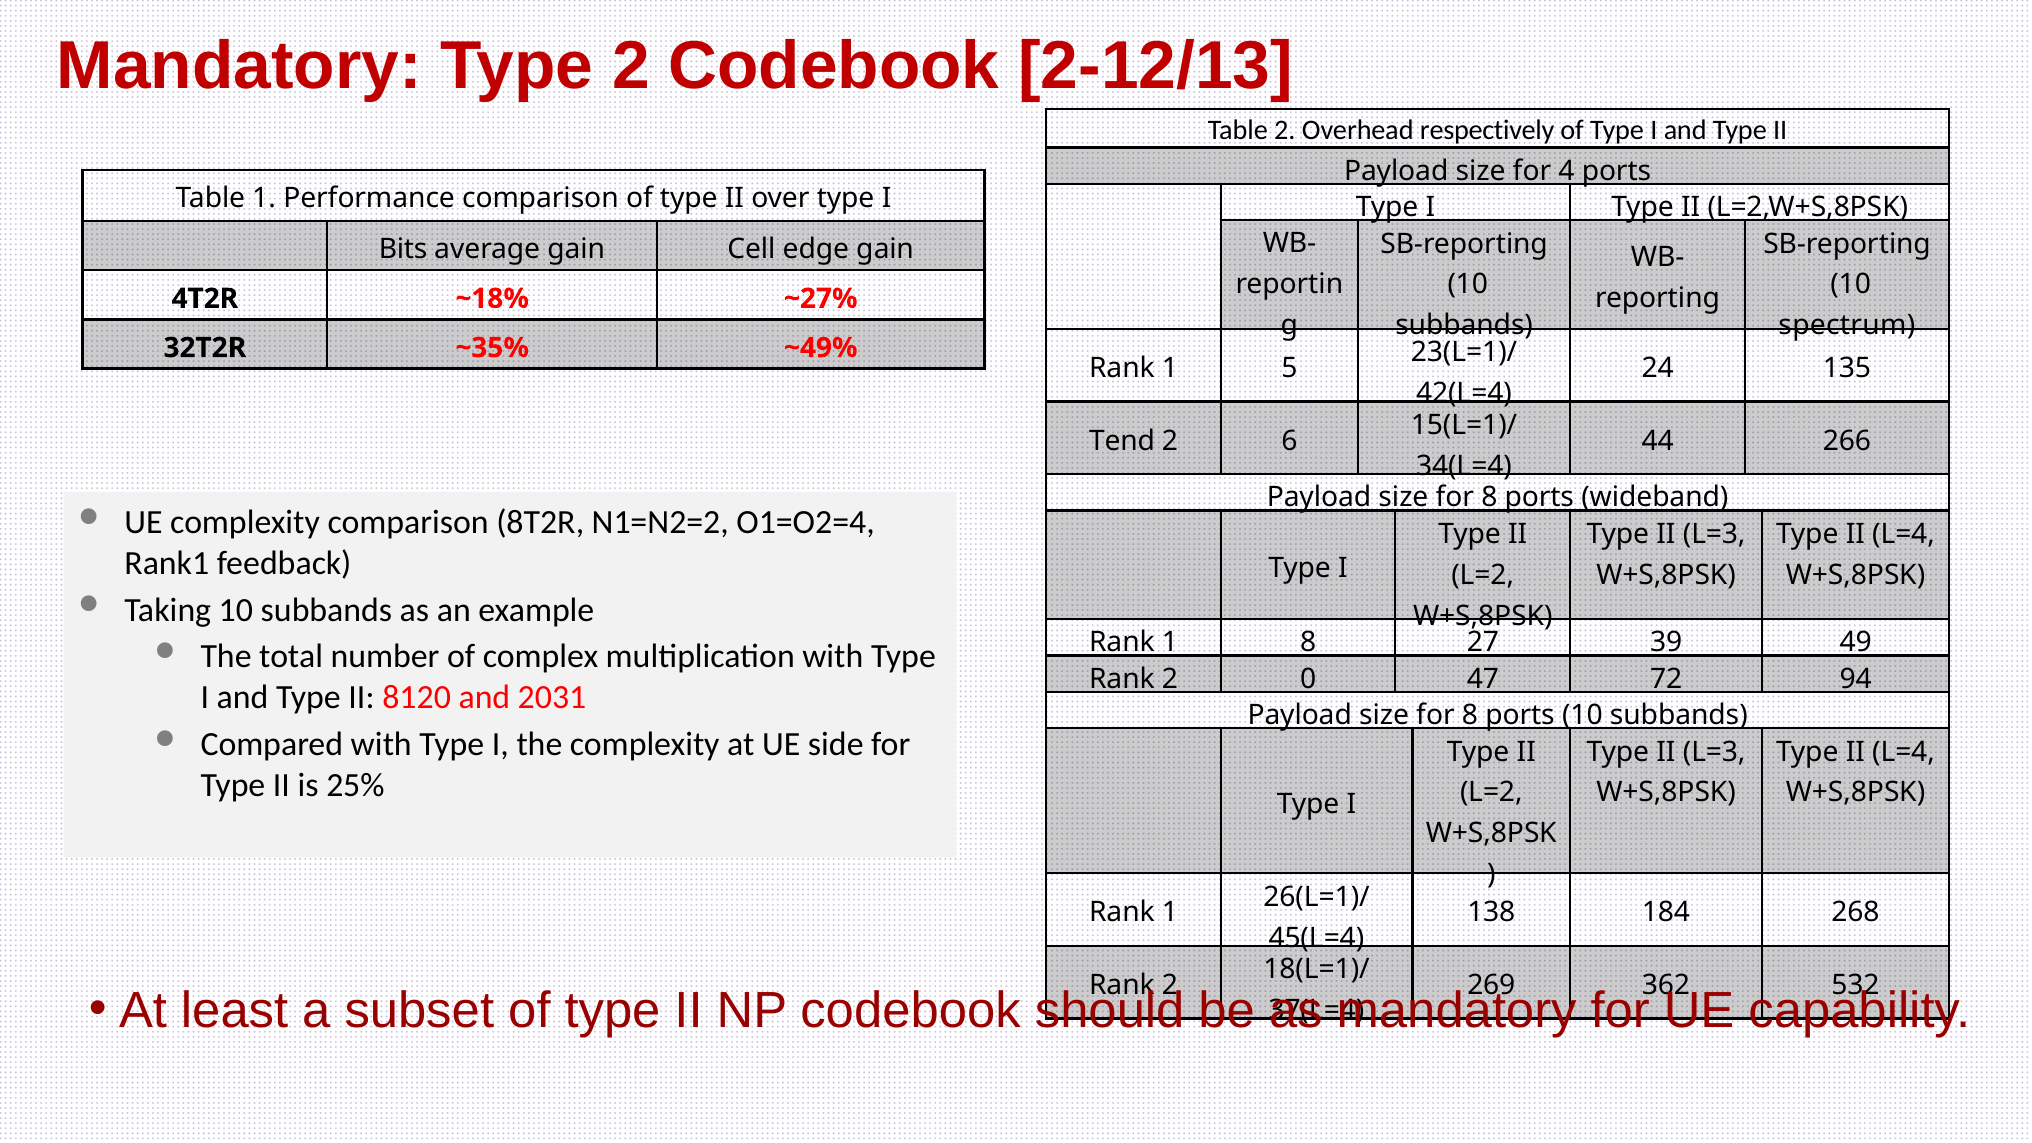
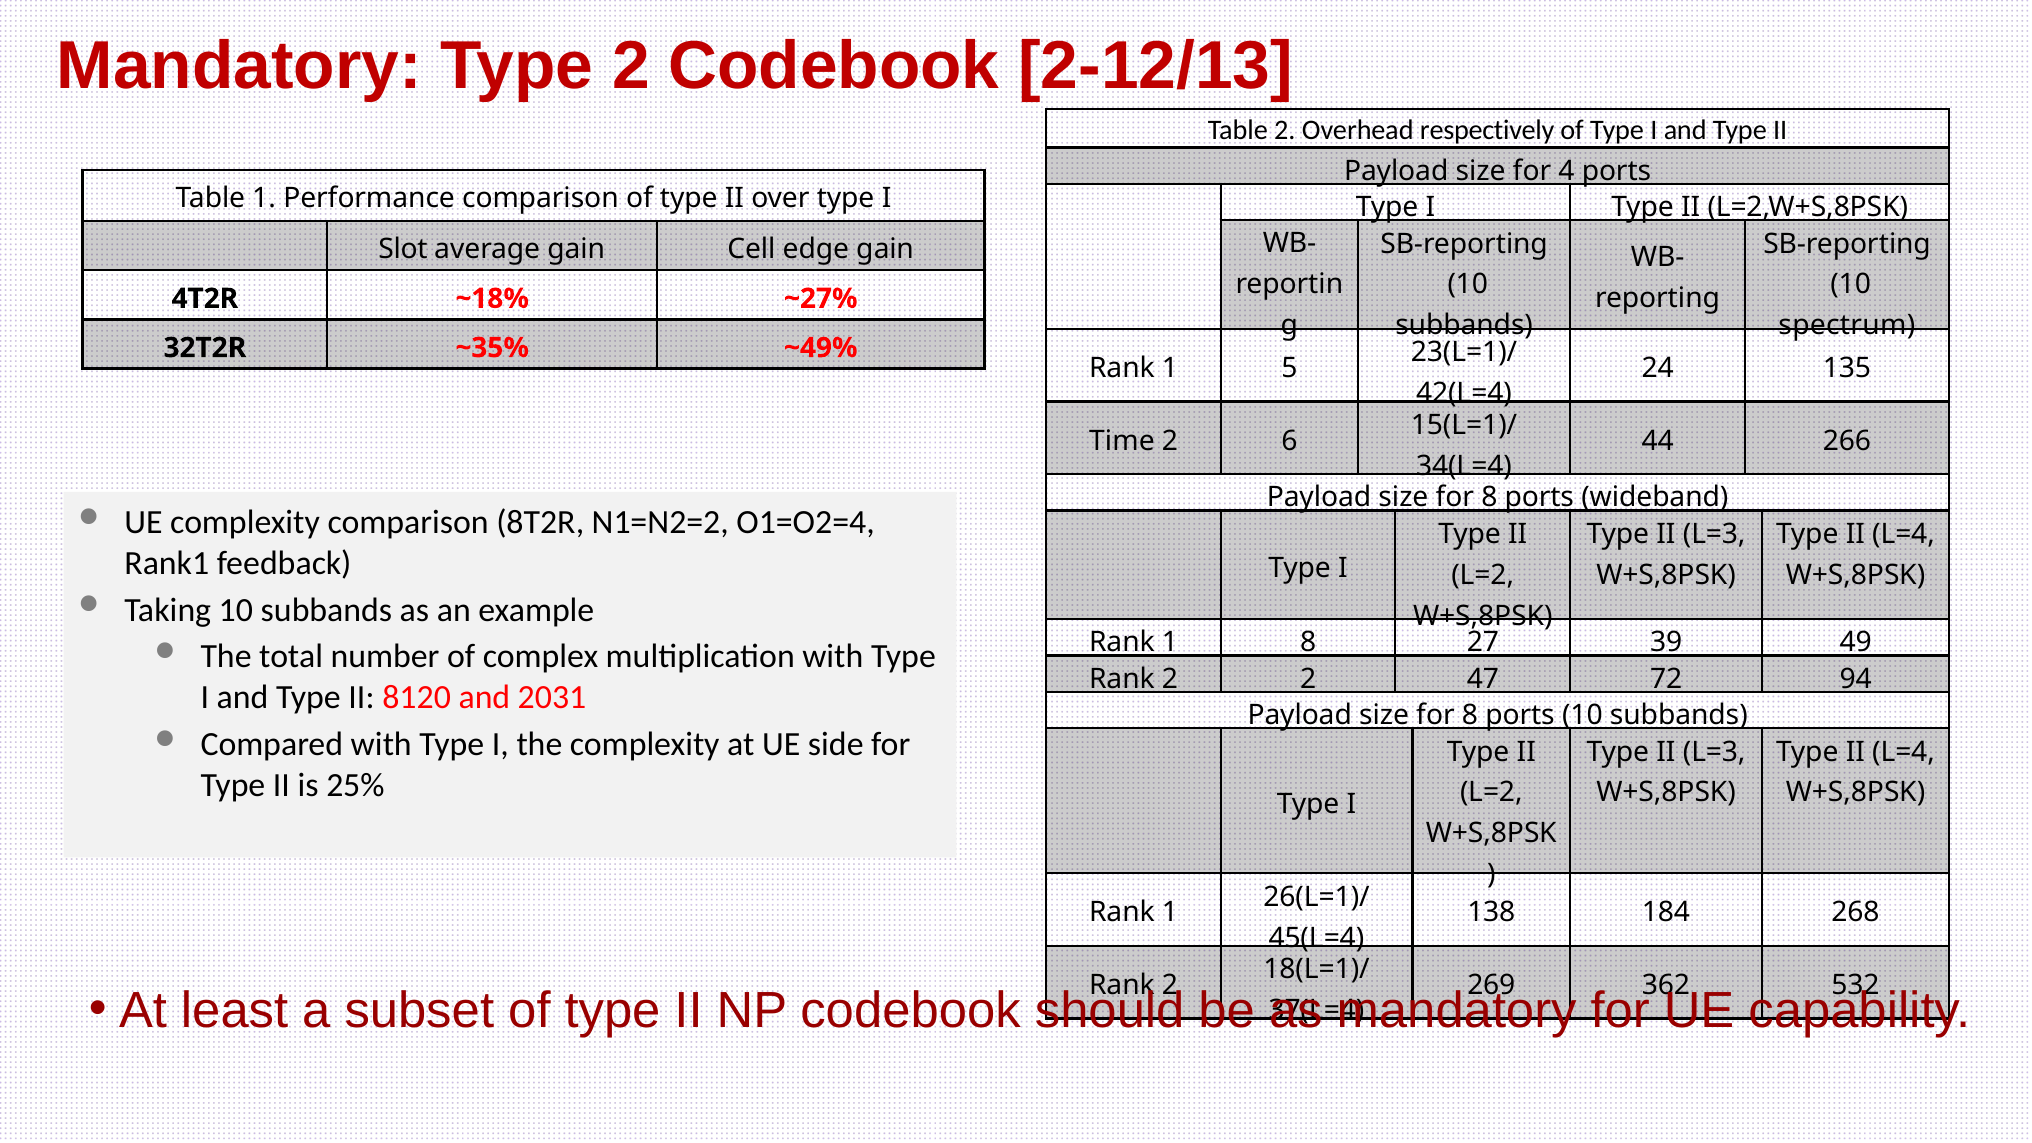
Bits: Bits -> Slot
Tend: Tend -> Time
2 0: 0 -> 2
